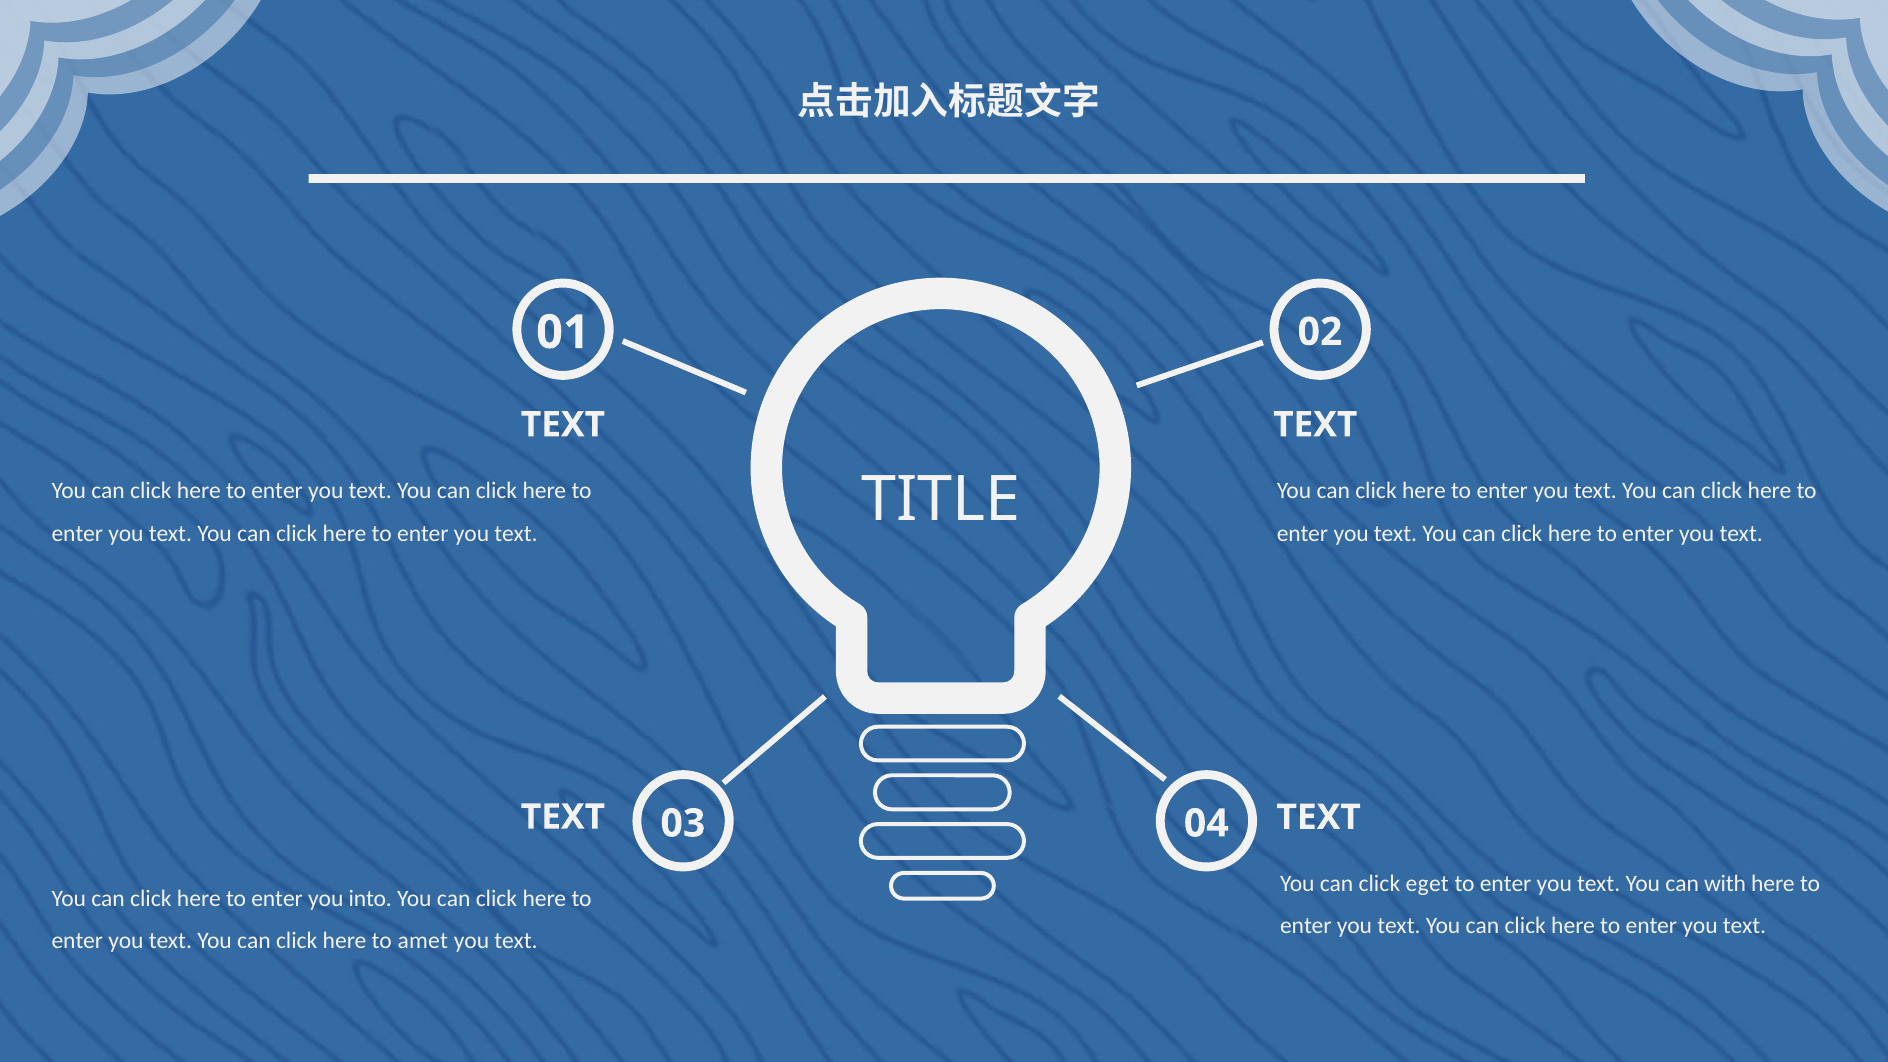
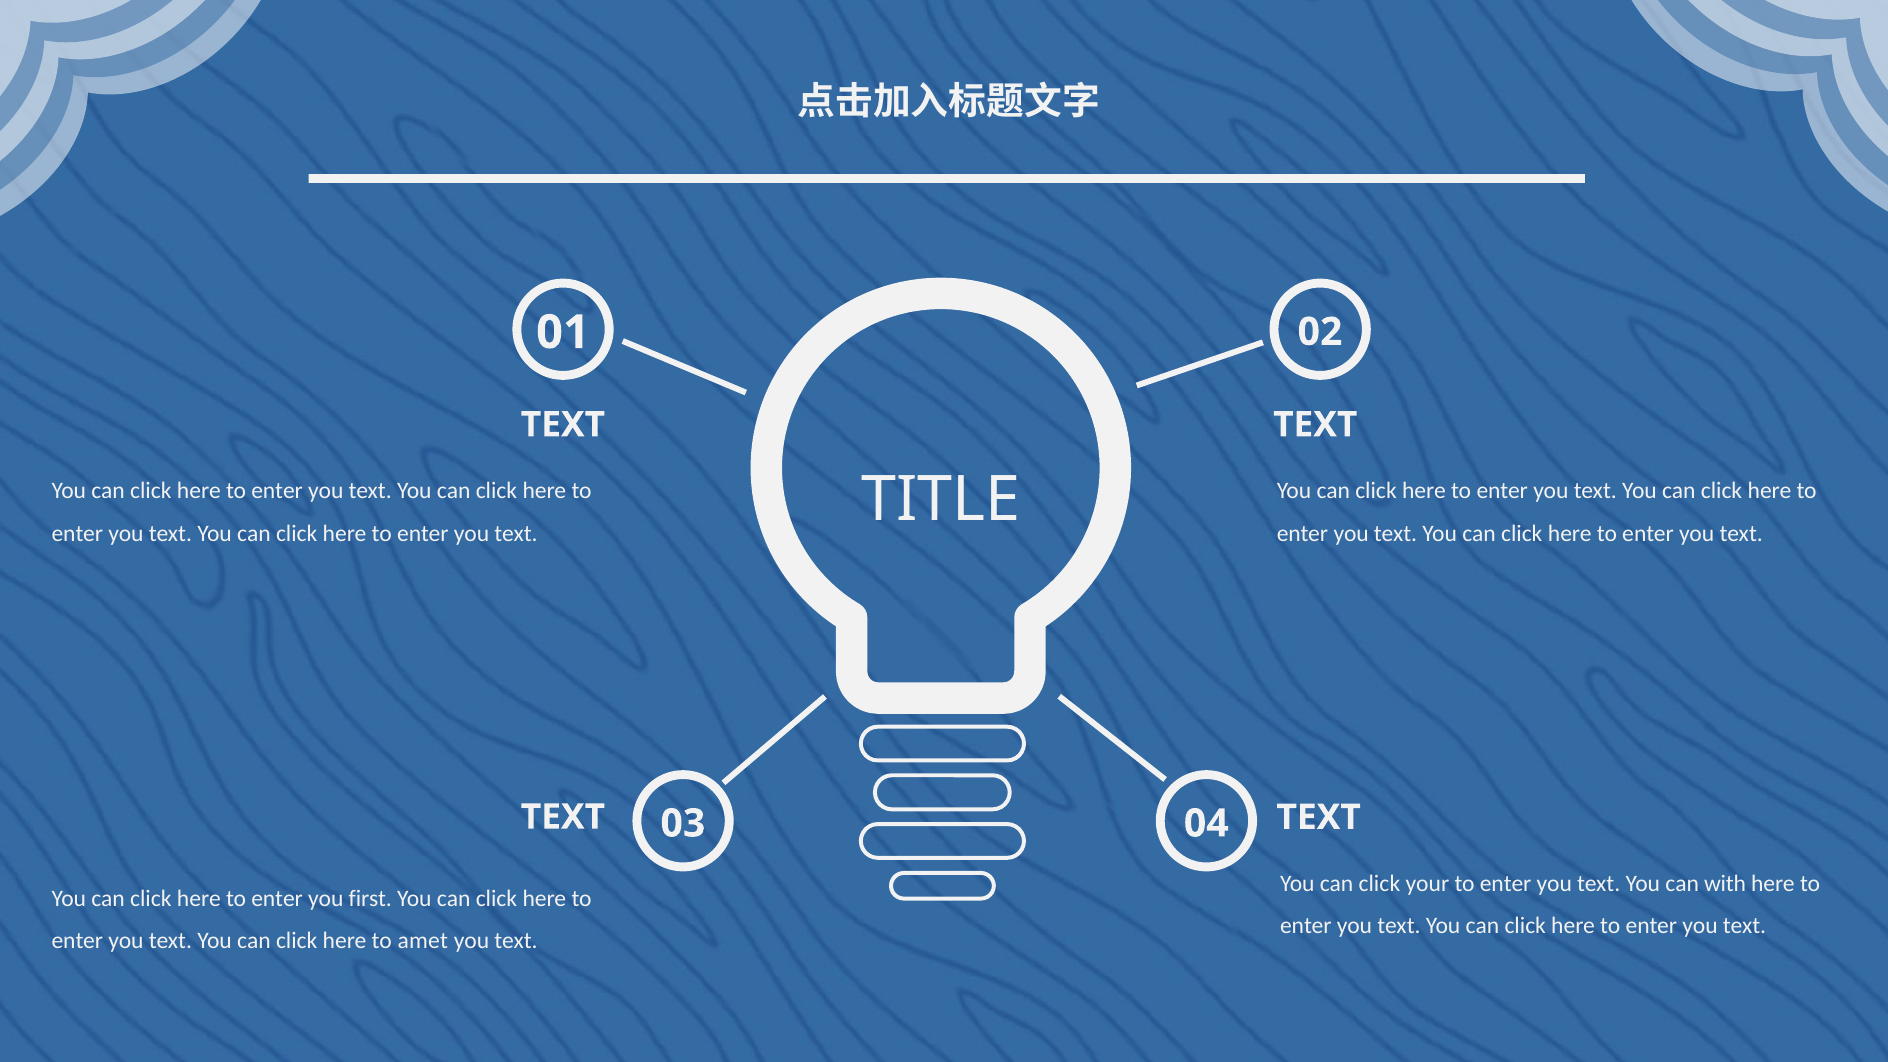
eget: eget -> your
into: into -> first
